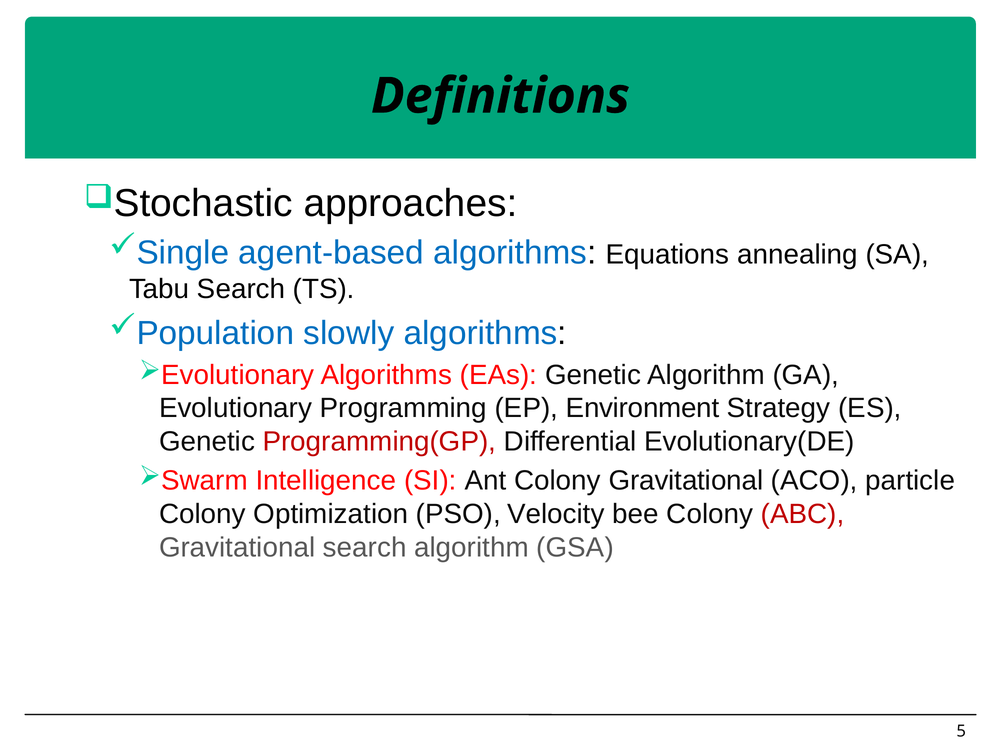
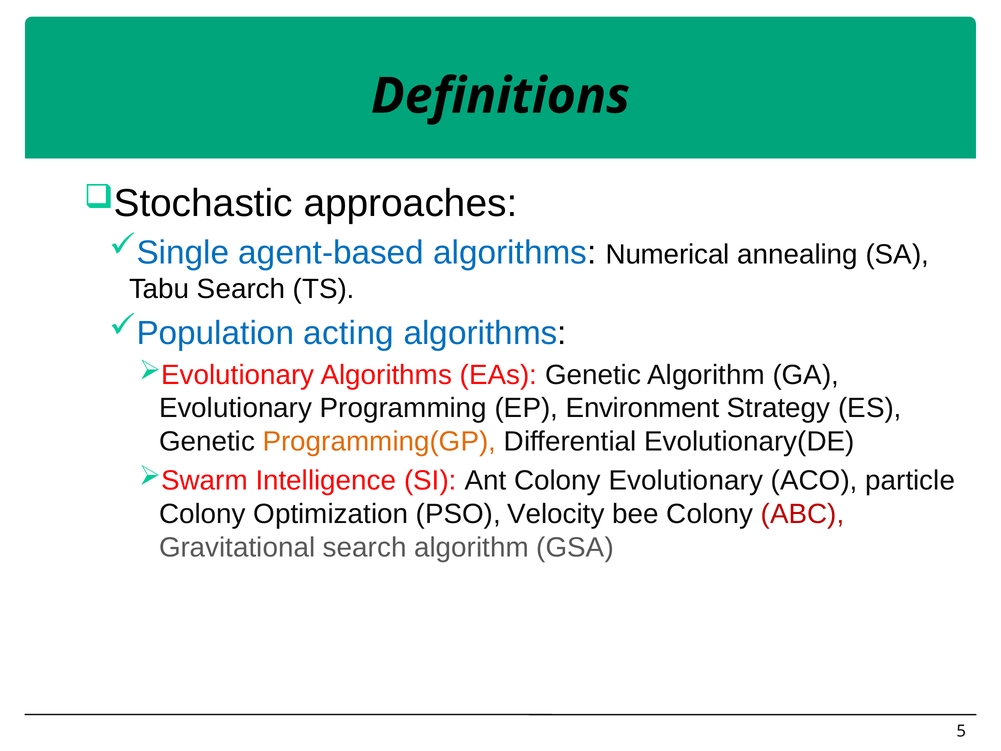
Equations: Equations -> Numerical
slowly: slowly -> acting
Programming(GP colour: red -> orange
Colony Gravitational: Gravitational -> Evolutionary
